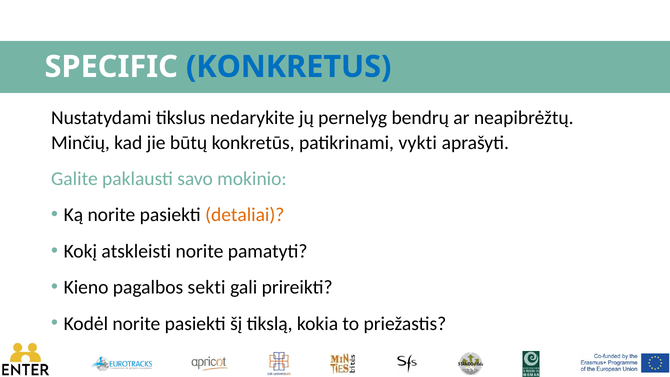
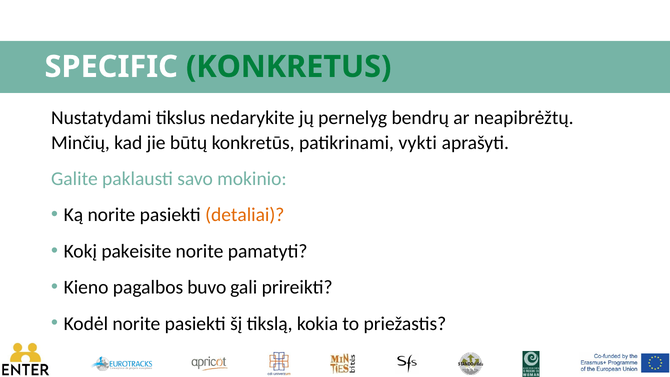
KONKRETUS colour: blue -> green
atskleisti: atskleisti -> pakeisite
sekti: sekti -> buvo
